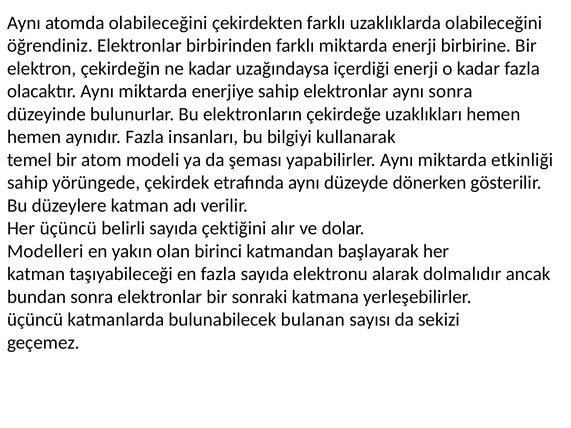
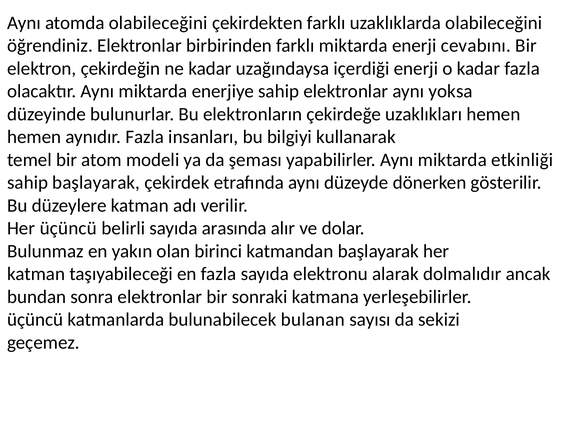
birbirine: birbirine -> cevabını
aynı sonra: sonra -> yoksa
sahip yörüngede: yörüngede -> başlayarak
çektiğini: çektiğini -> arasında
Modelleri: Modelleri -> Bulunmaz
